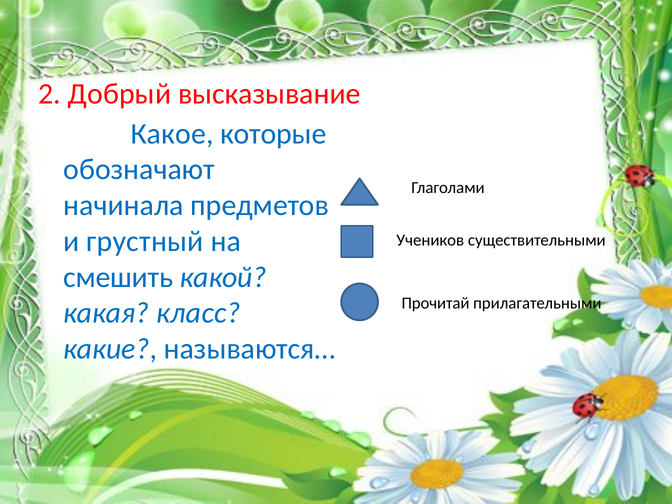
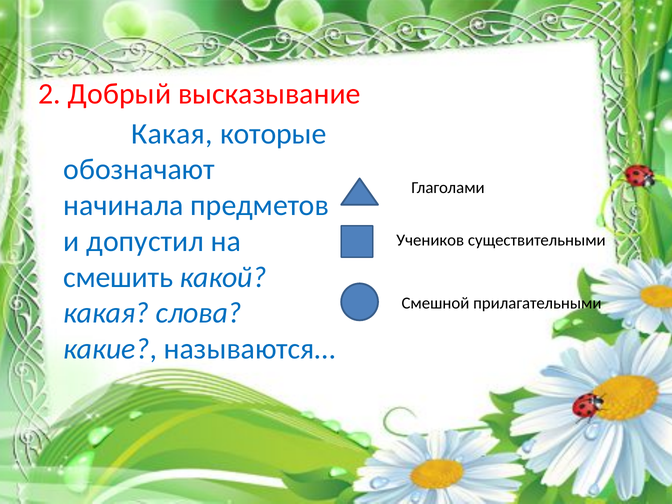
Какое at (172, 134): Какое -> Какая
грустный: грустный -> допустил
Прочитай: Прочитай -> Смешной
класс: класс -> слова
